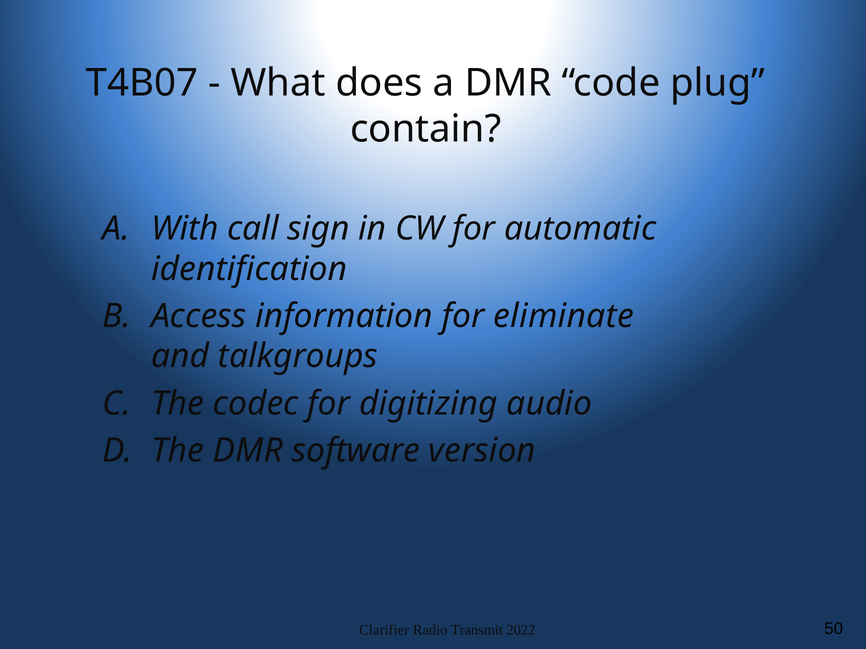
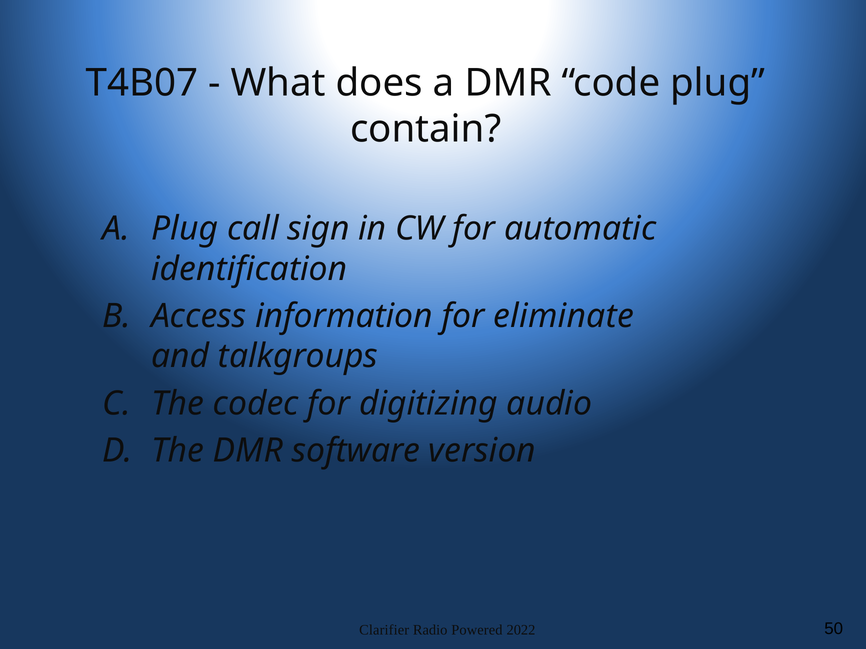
A With: With -> Plug
Transmit: Transmit -> Powered
